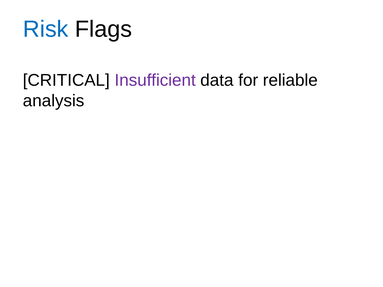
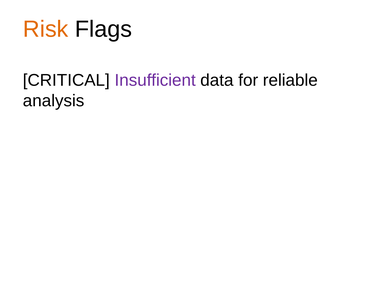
Risk colour: blue -> orange
